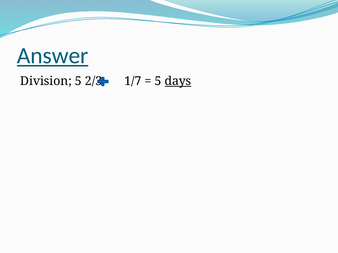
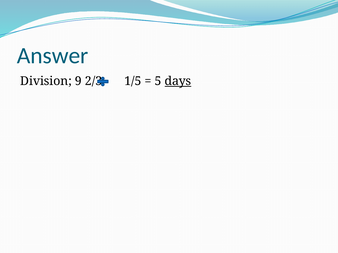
Answer underline: present -> none
Division 5: 5 -> 9
1/7: 1/7 -> 1/5
